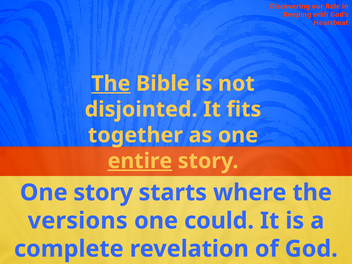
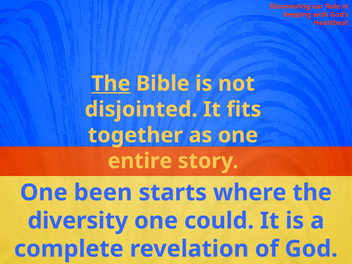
entire underline: present -> none
One story: story -> been
versions: versions -> diversity
